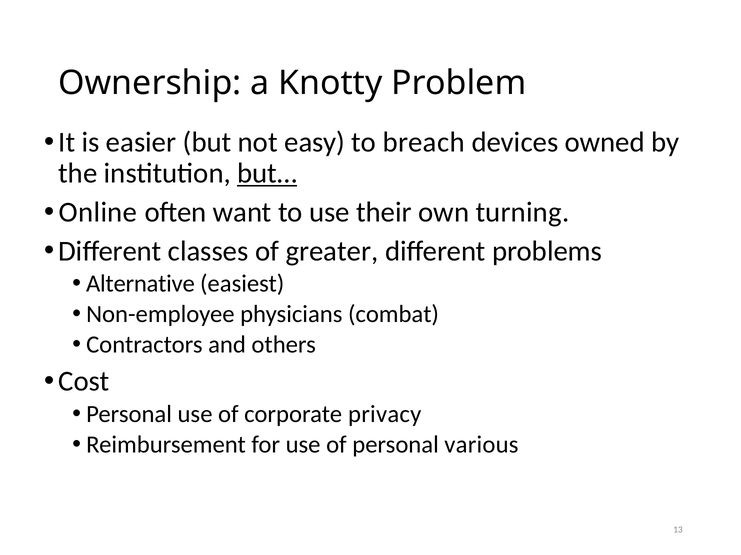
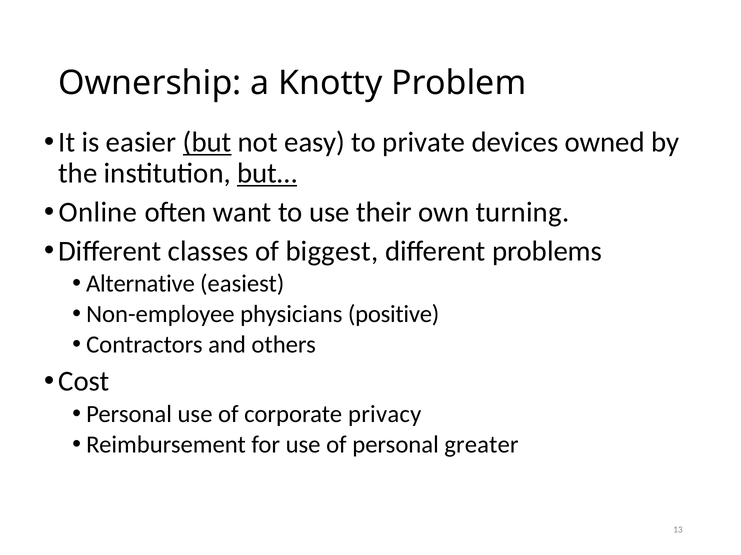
but underline: none -> present
breach: breach -> private
greater: greater -> biggest
combat: combat -> positive
various: various -> greater
